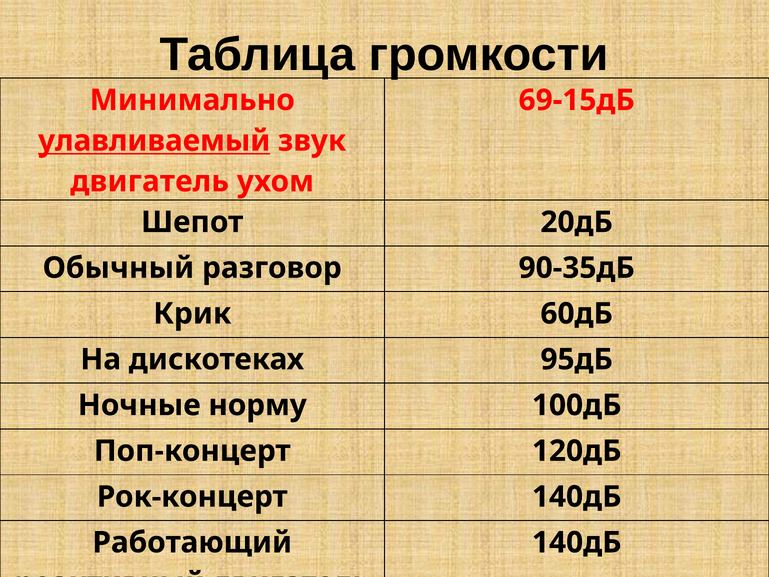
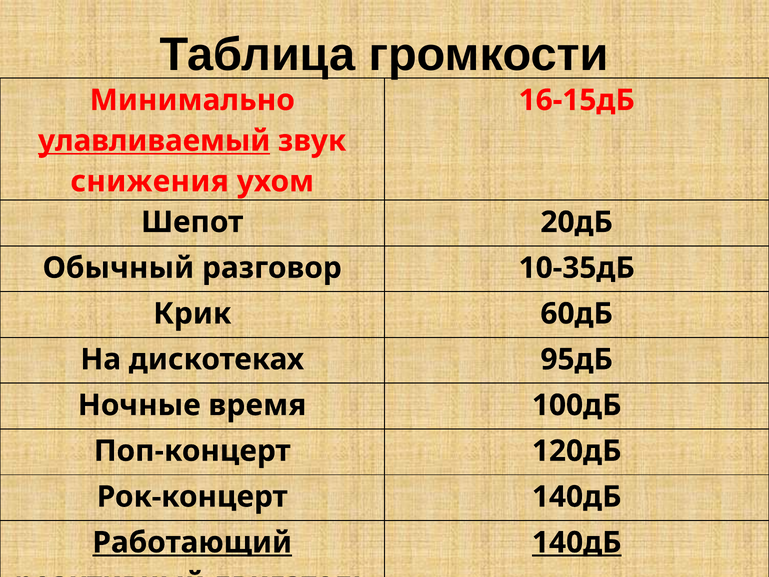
69-15дБ: 69-15дБ -> 16-15дБ
двигатель at (150, 181): двигатель -> снижения
90-35дБ: 90-35дБ -> 10-35дБ
норму: норму -> время
Работающий underline: none -> present
140дБ at (577, 542) underline: none -> present
